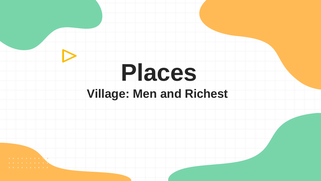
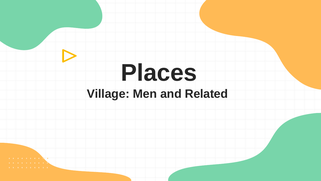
Richest: Richest -> Related
